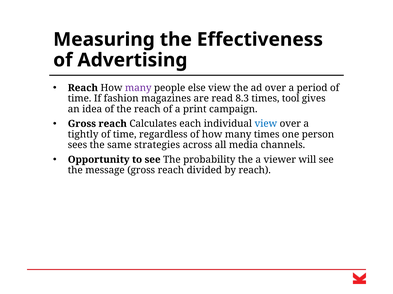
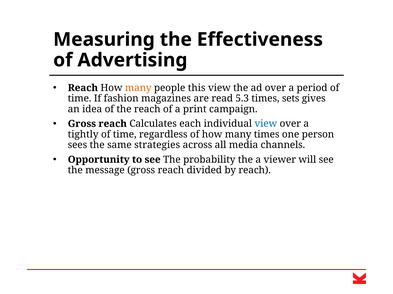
many at (138, 88) colour: purple -> orange
else: else -> this
8.3: 8.3 -> 5.3
tool: tool -> sets
